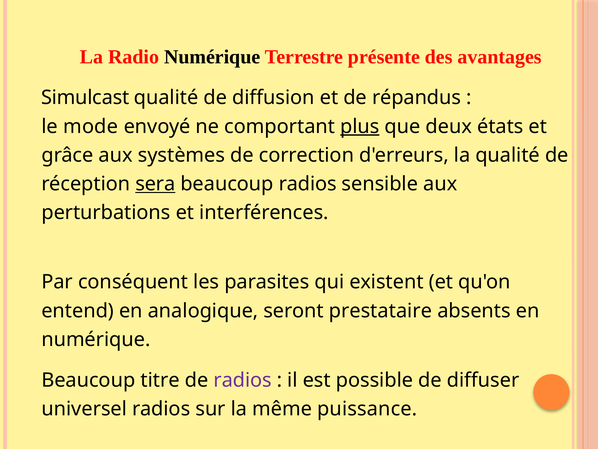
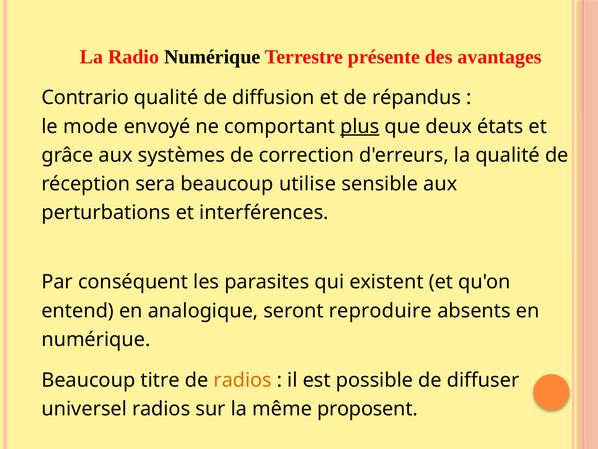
Simulcast: Simulcast -> Contrario
sera underline: present -> none
beaucoup radios: radios -> utilise
prestataire: prestataire -> reproduire
radios at (243, 380) colour: purple -> orange
puissance: puissance -> proposent
